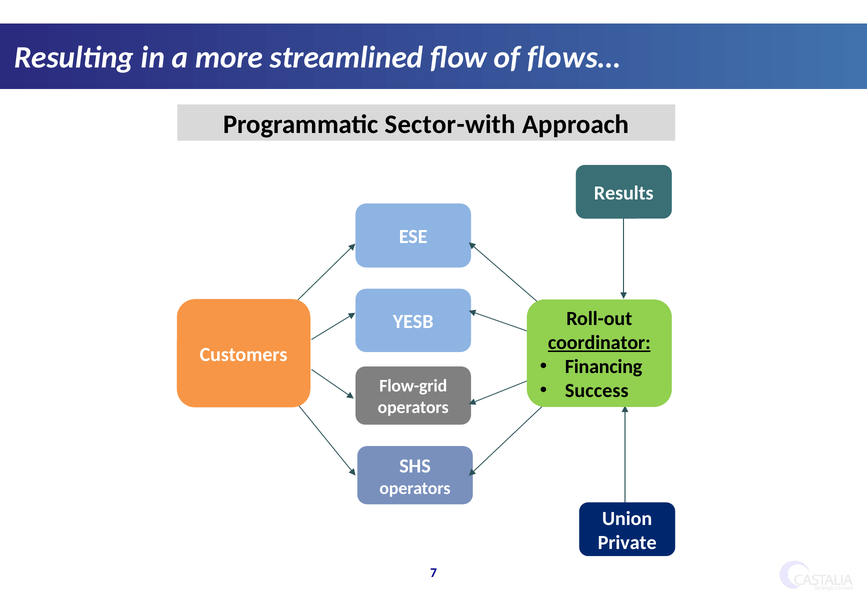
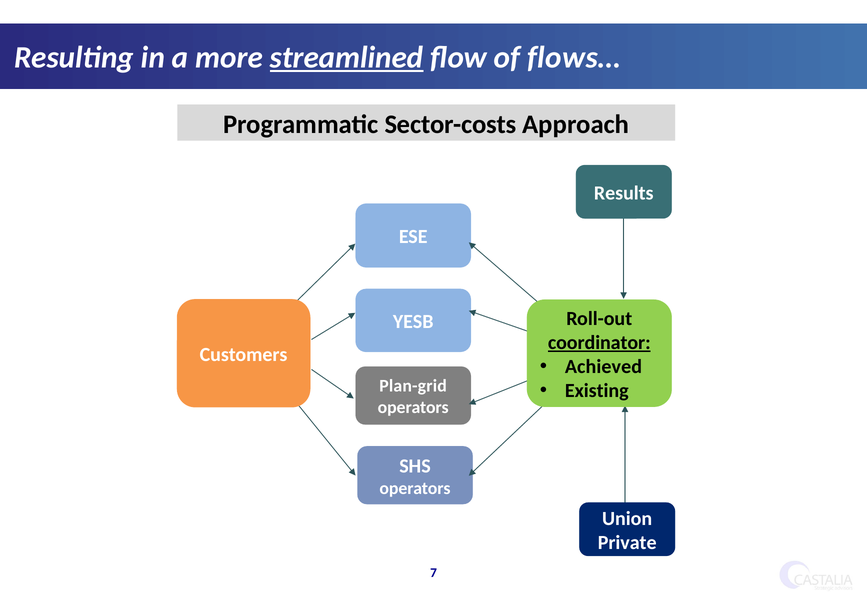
streamlined underline: none -> present
Sector-with: Sector-with -> Sector-costs
Financing: Financing -> Achieved
Flow-grid: Flow-grid -> Plan-grid
Success: Success -> Existing
